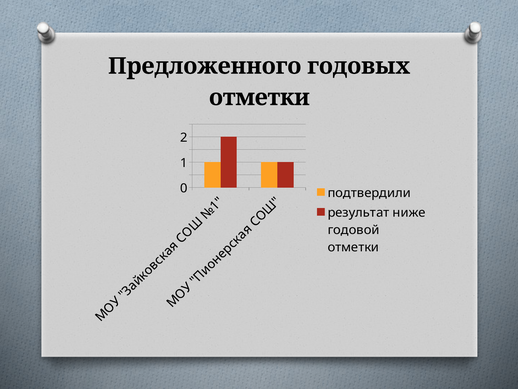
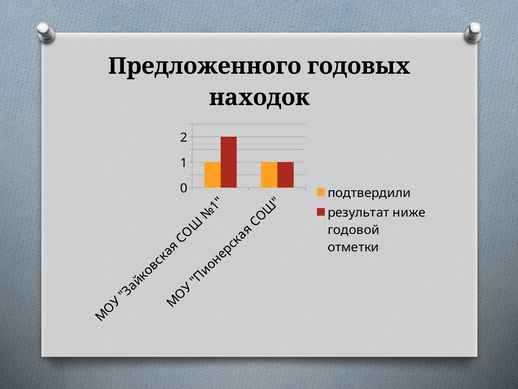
отметки at (259, 97): отметки -> находок
